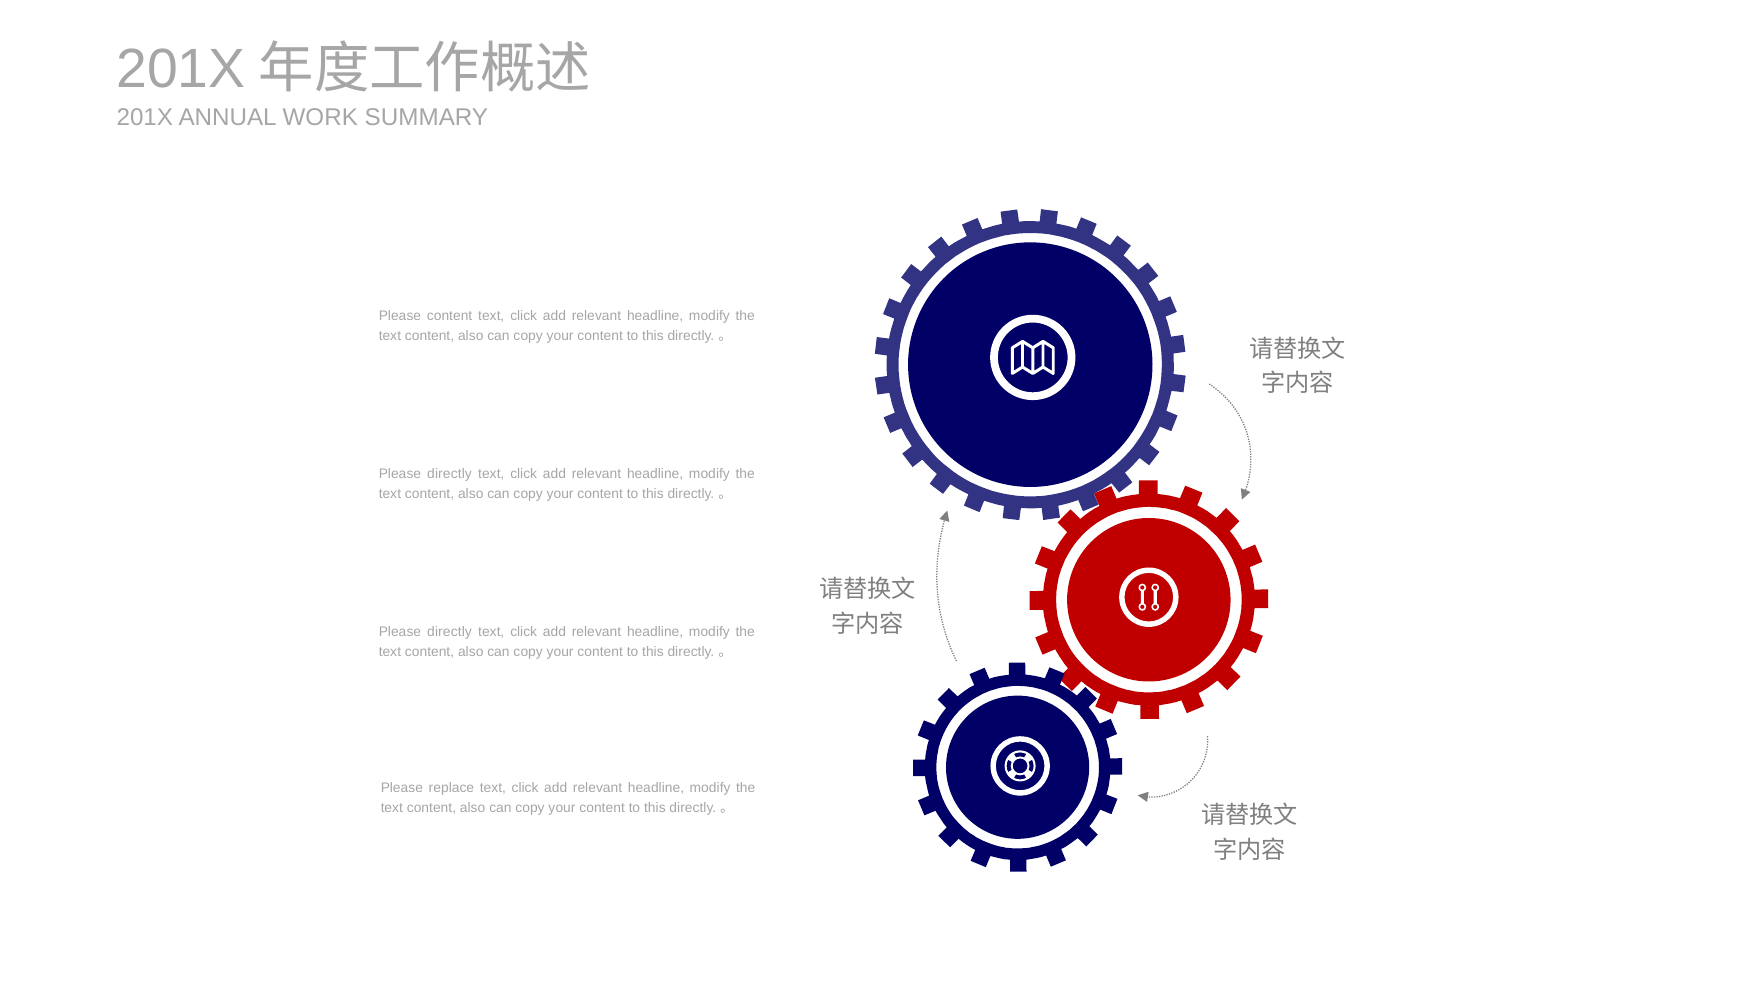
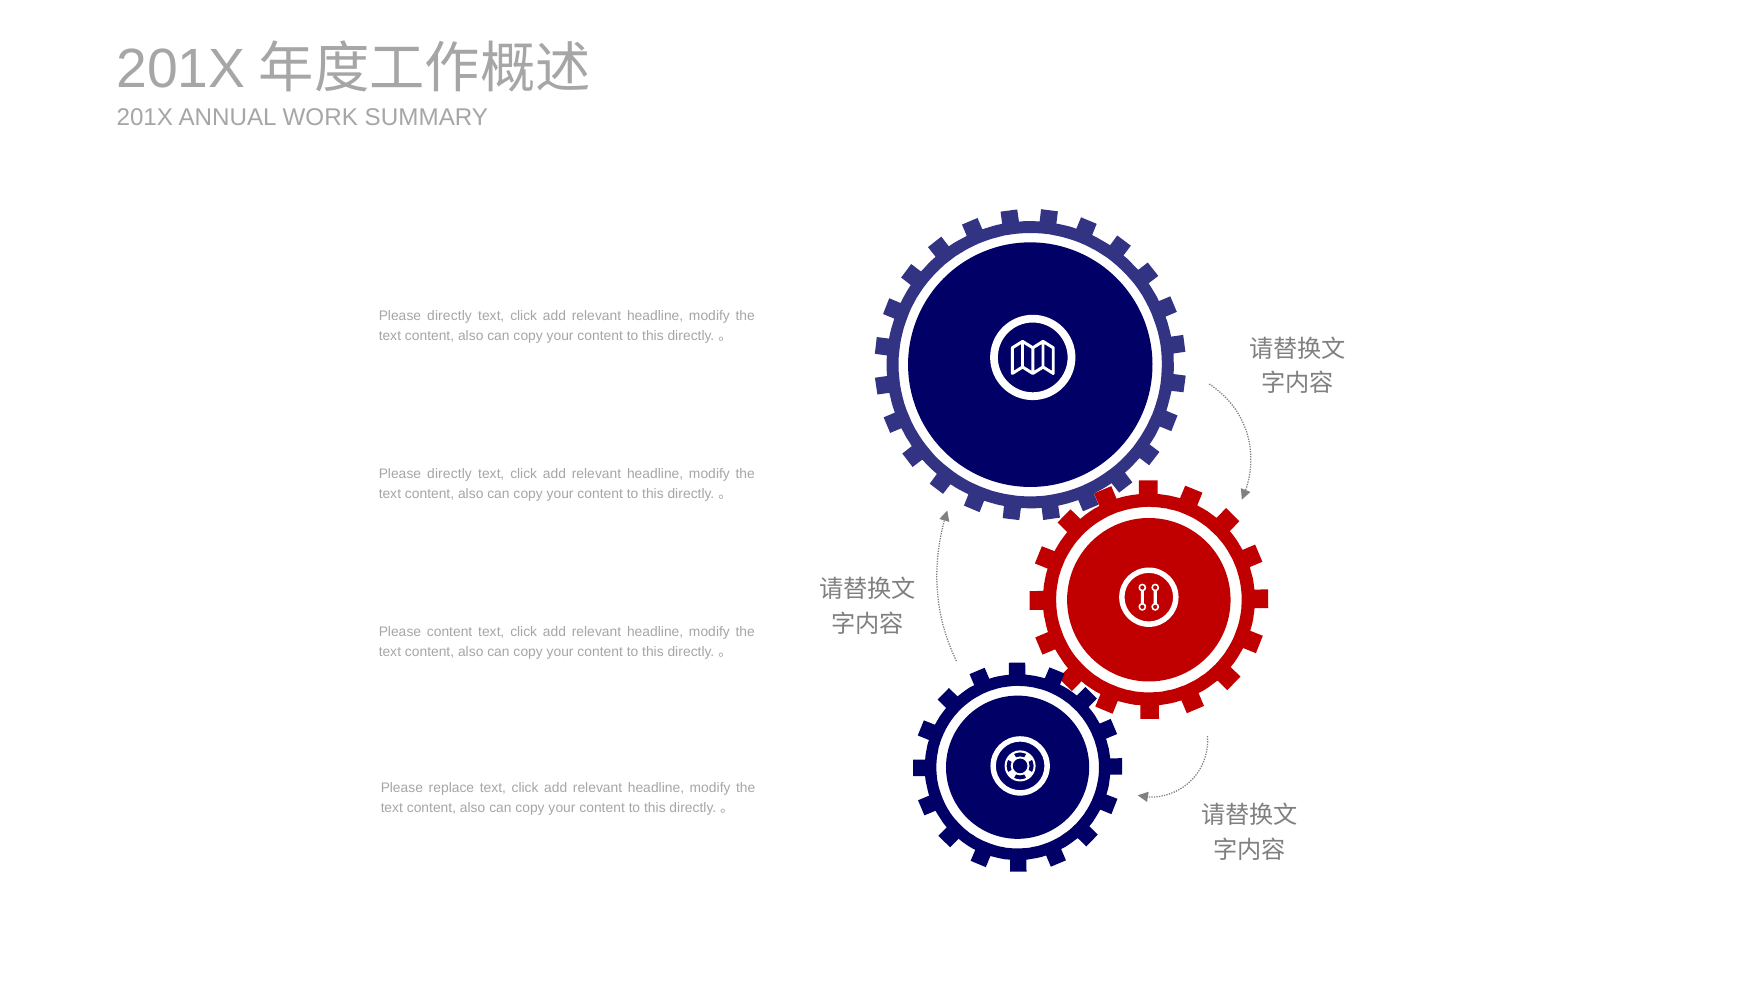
content at (450, 316): content -> directly
directly at (450, 631): directly -> content
